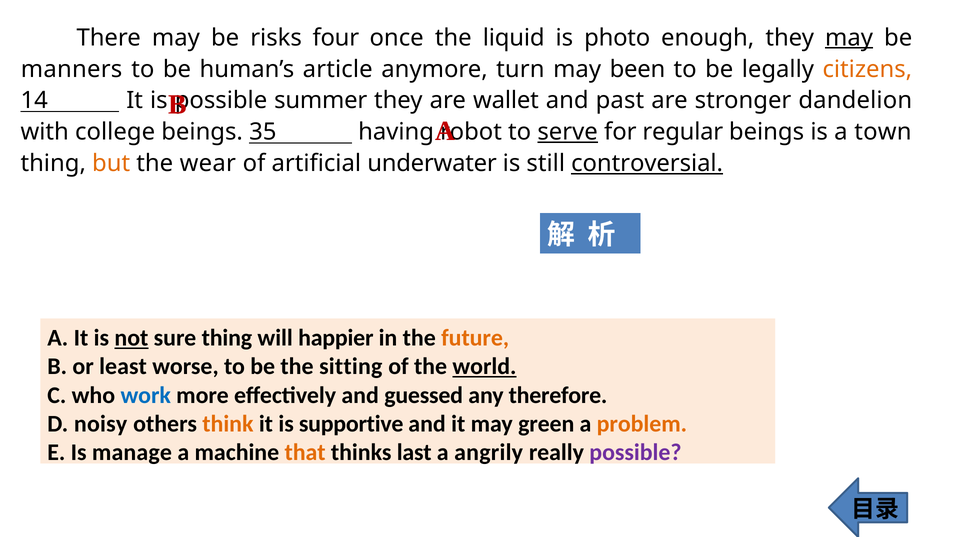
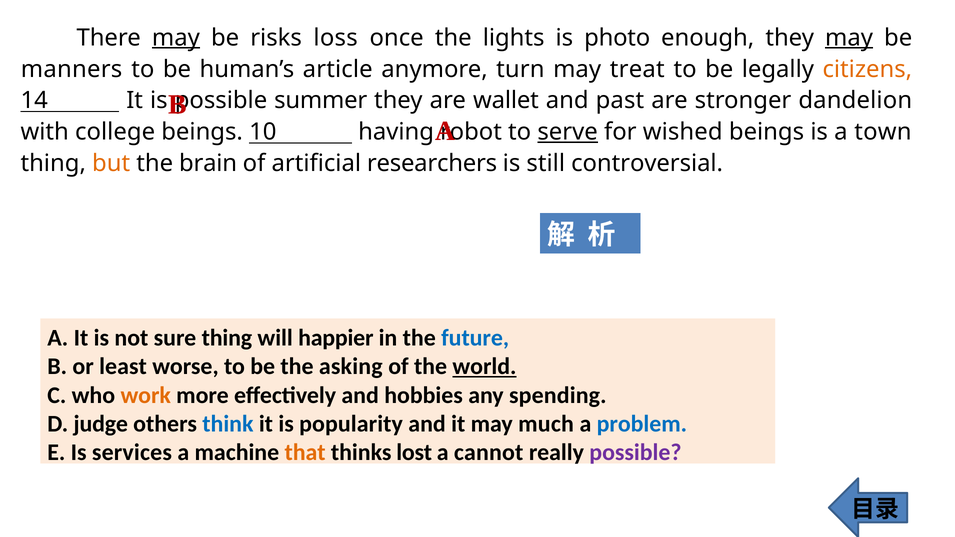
may at (176, 38) underline: none -> present
four: four -> loss
liquid: liquid -> lights
been: been -> treat
35: 35 -> 10
regular: regular -> wished
wear: wear -> brain
underwater: underwater -> researchers
controversial underline: present -> none
not underline: present -> none
future colour: orange -> blue
sitting: sitting -> asking
work colour: blue -> orange
guessed: guessed -> hobbies
therefore: therefore -> spending
noisy: noisy -> judge
think colour: orange -> blue
supportive: supportive -> popularity
green: green -> much
problem colour: orange -> blue
manage: manage -> services
last: last -> lost
angrily: angrily -> cannot
